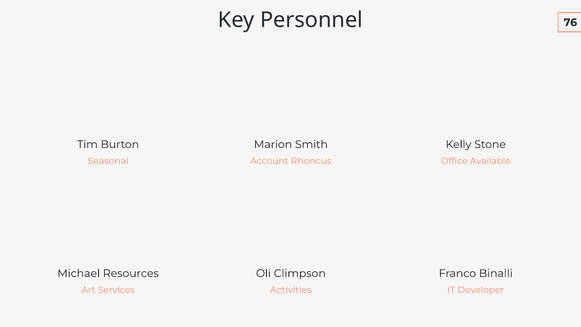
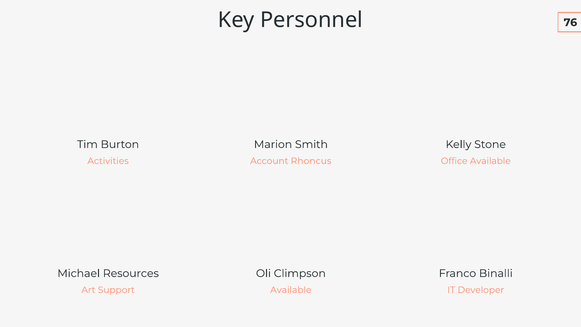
Seasonal: Seasonal -> Activities
Services: Services -> Support
Activities at (291, 290): Activities -> Available
